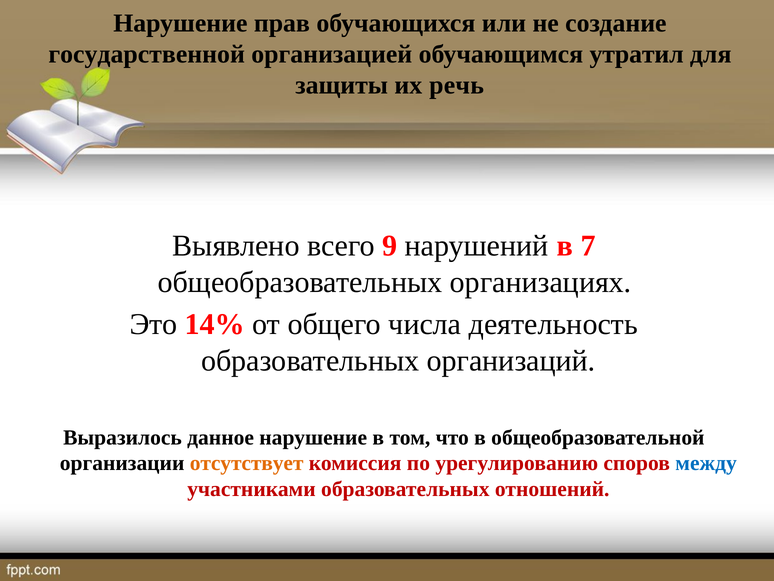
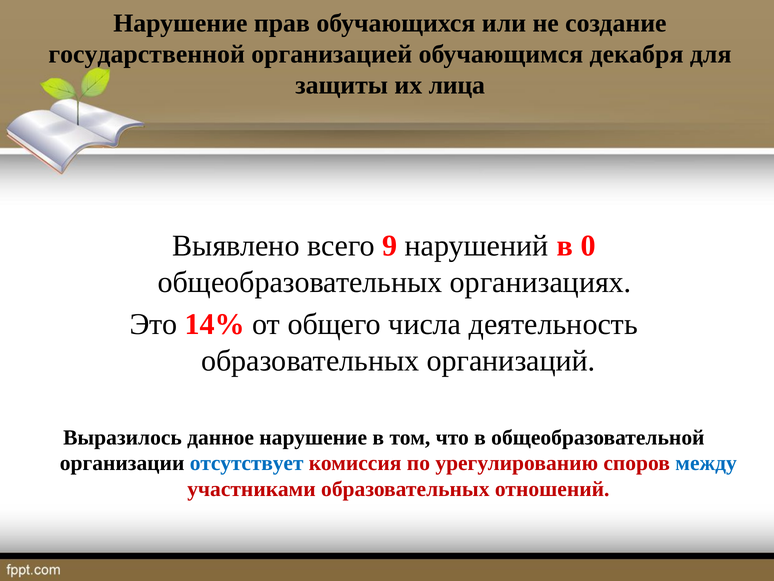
утратил: утратил -> декабря
речь: речь -> лица
7: 7 -> 0
отсутствует colour: orange -> blue
